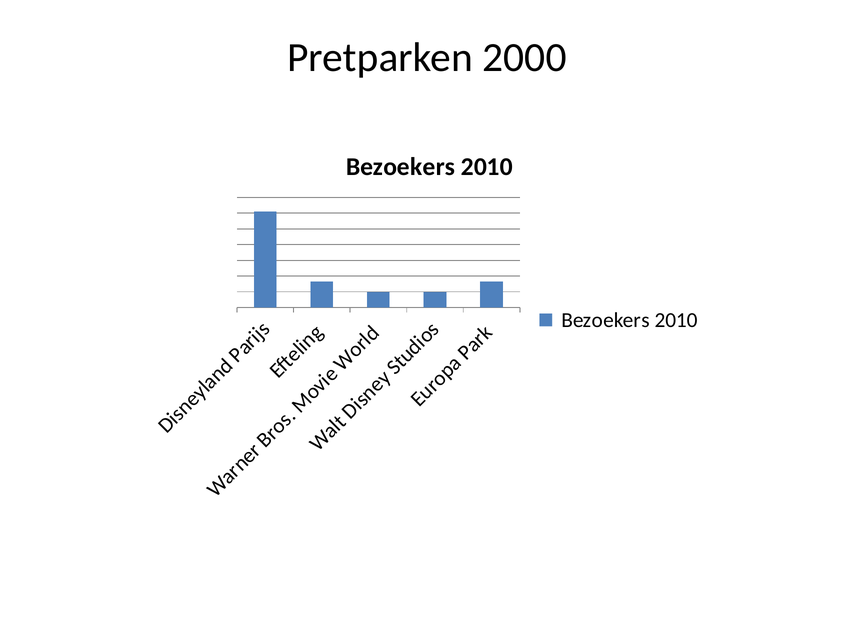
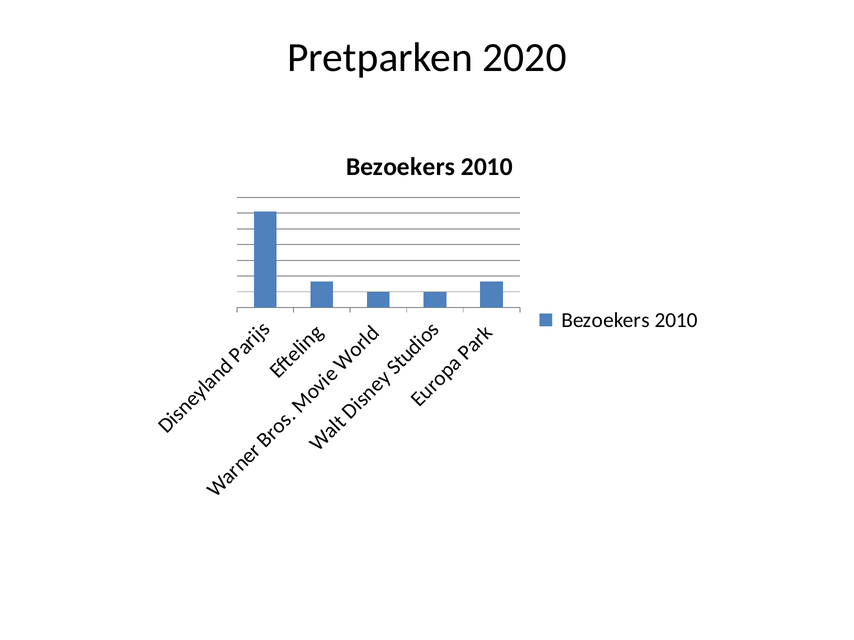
2000: 2000 -> 2020
